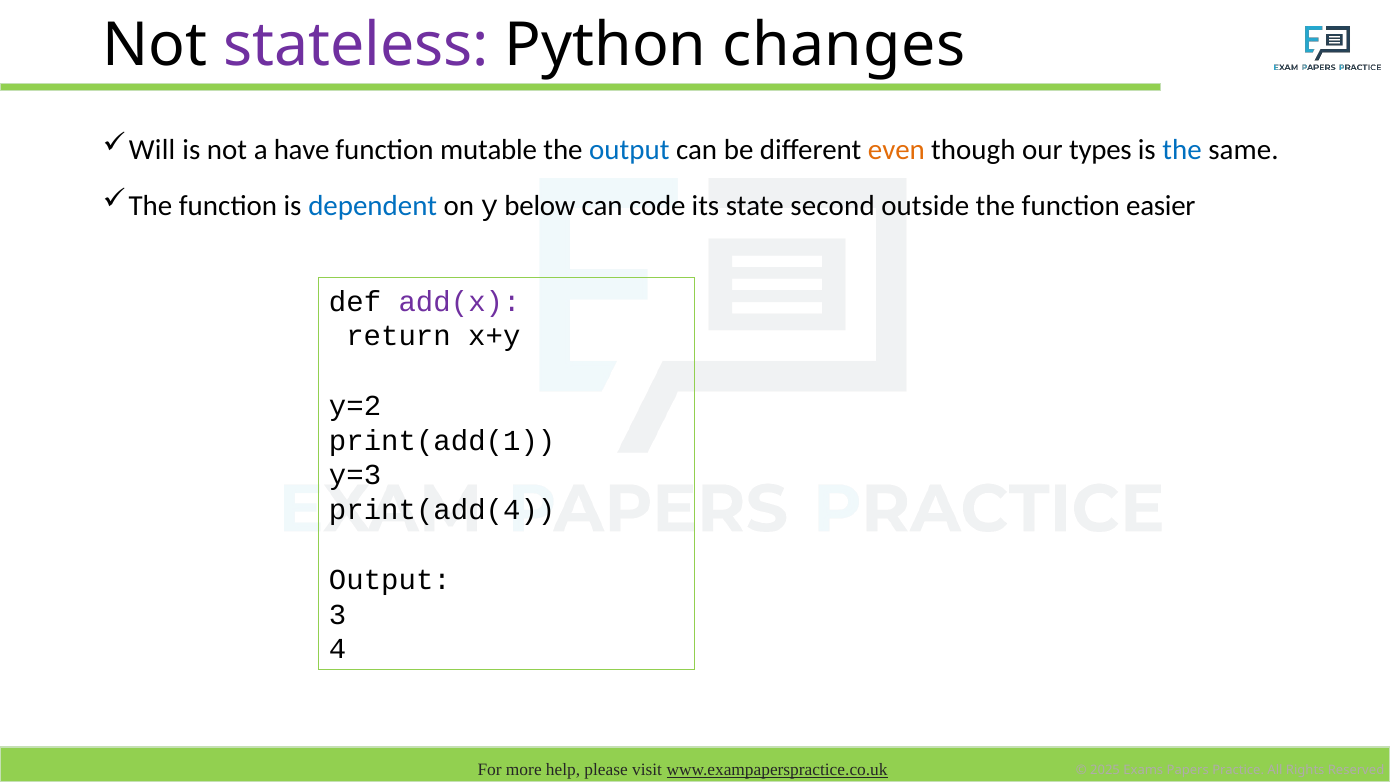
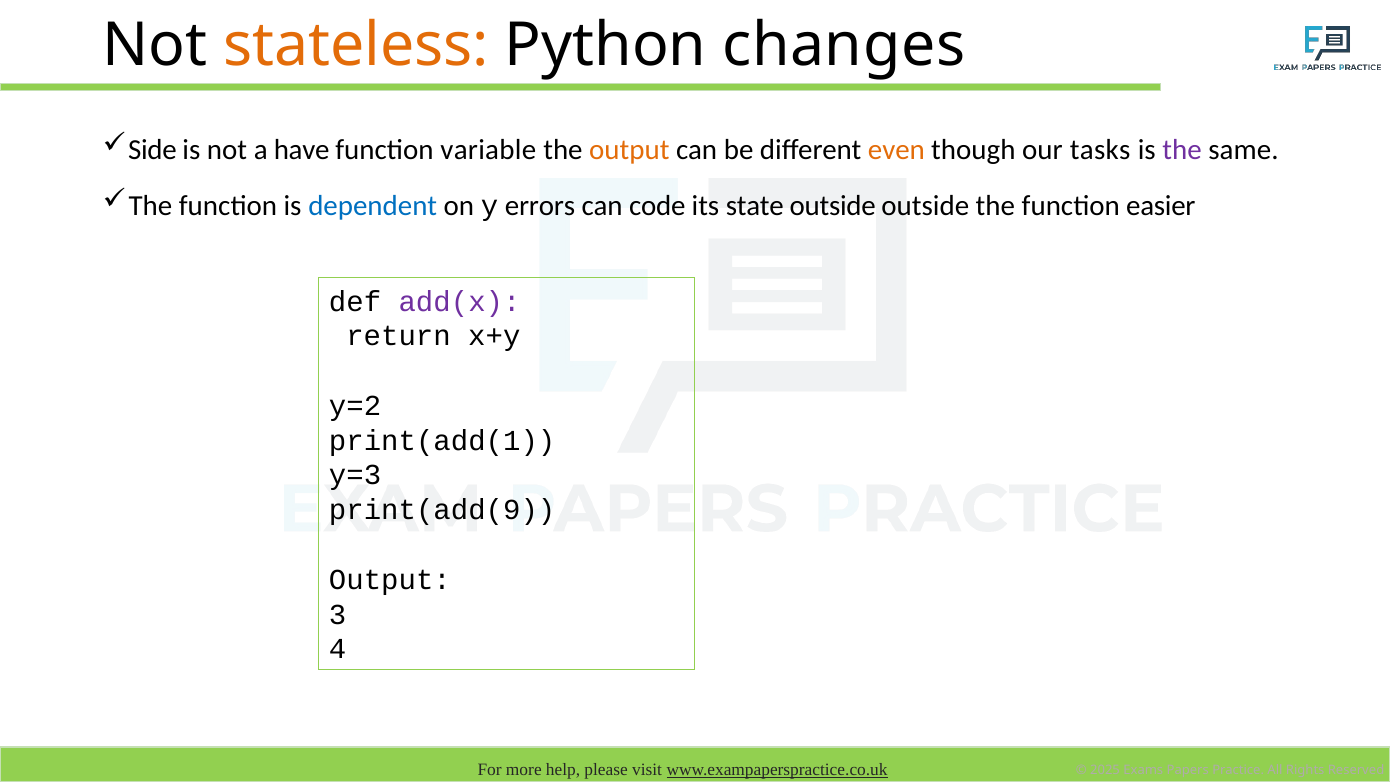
stateless colour: purple -> orange
Will: Will -> Side
mutable: mutable -> variable
output at (629, 149) colour: blue -> orange
types: types -> tasks
the at (1182, 149) colour: blue -> purple
below: below -> errors
state second: second -> outside
print(add(4: print(add(4 -> print(add(9
